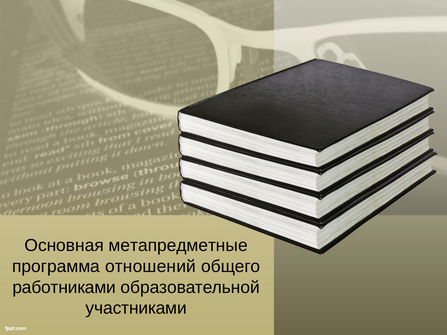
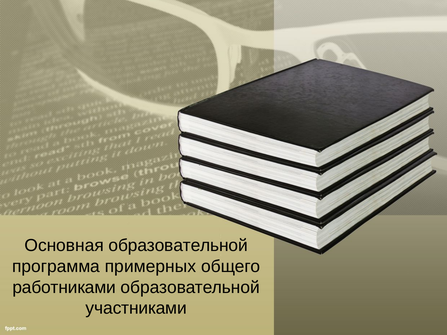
Основная метапредметные: метапредметные -> образовательной
отношений: отношений -> примерных
